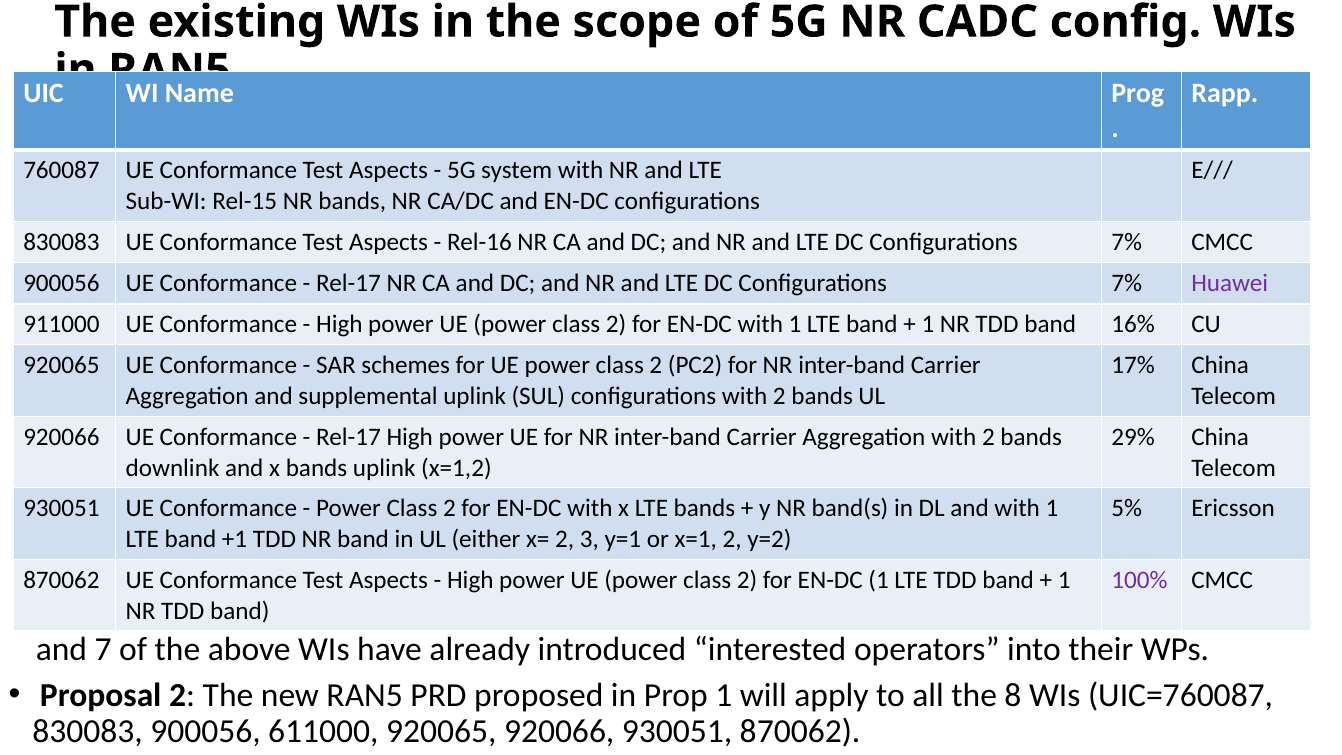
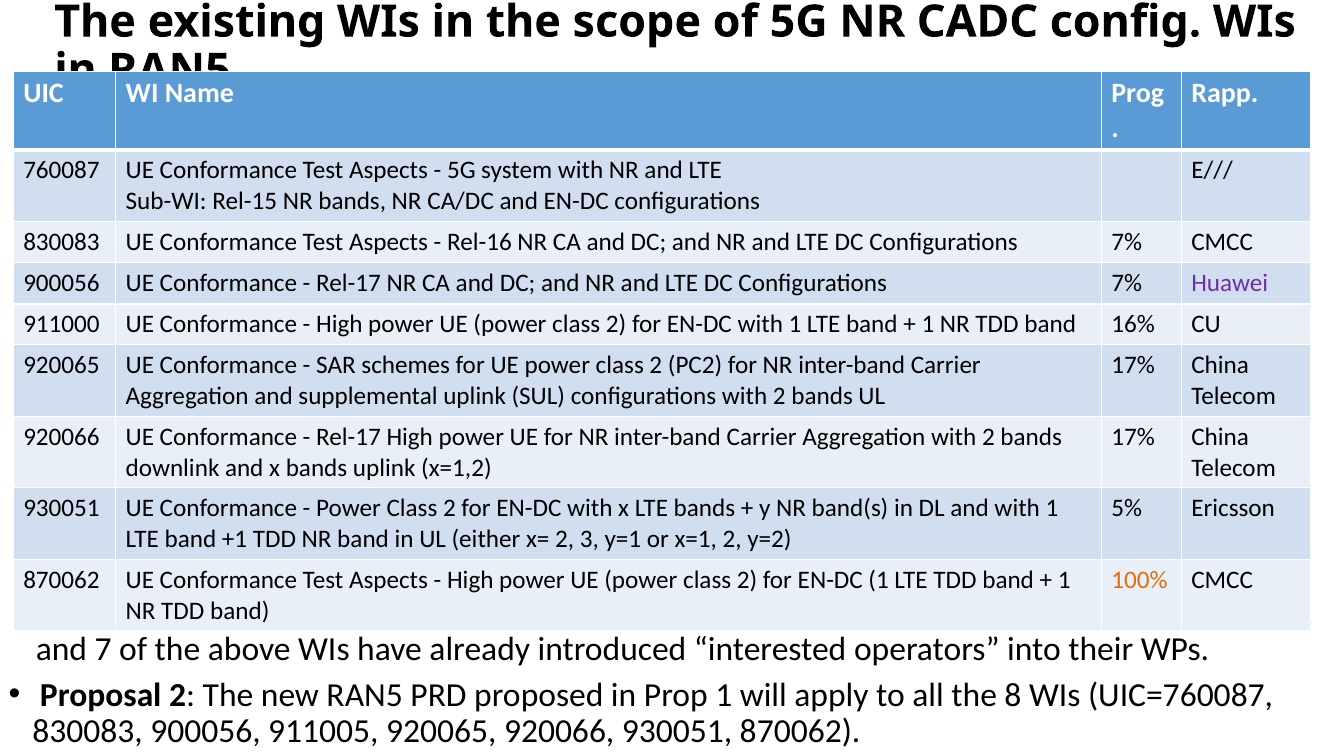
29% at (1133, 437): 29% -> 17%
100% colour: purple -> orange
611000: 611000 -> 911005
